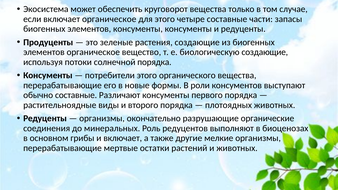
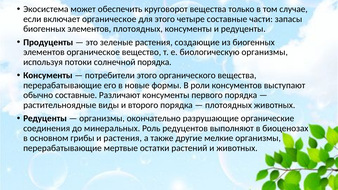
элементов консументы: консументы -> плотоядных
биологическую создающие: создающие -> организмы
и включает: включает -> растения
